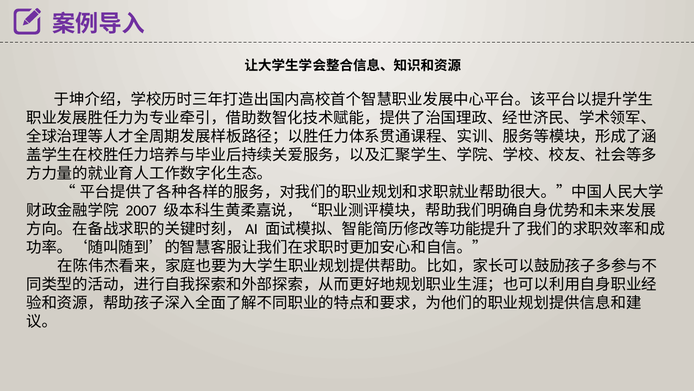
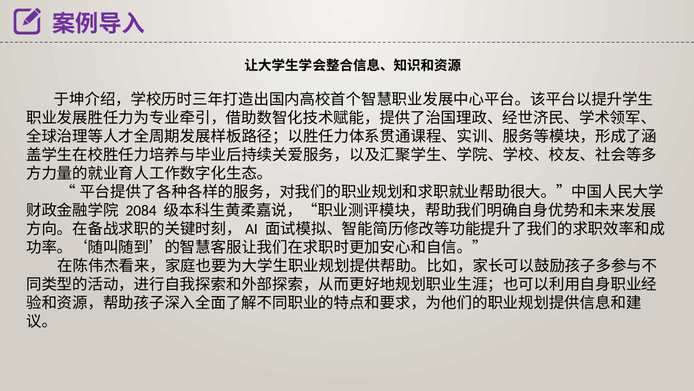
2007: 2007 -> 2084
